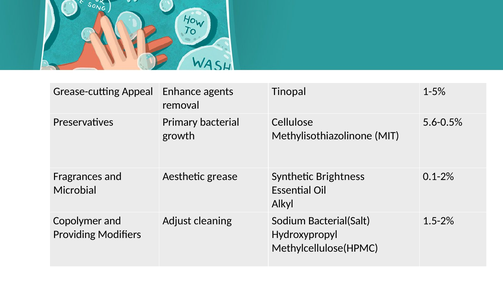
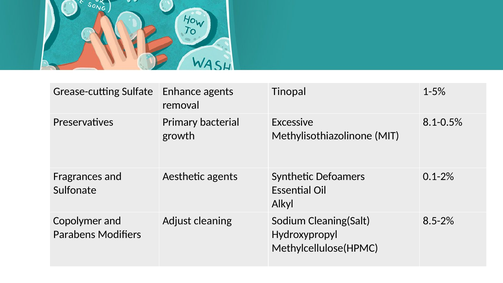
Appeal: Appeal -> Sulfate
Cellulose: Cellulose -> Excessive
5.6-0.5%: 5.6-0.5% -> 8.1-0.5%
Aesthetic grease: grease -> agents
Brightness: Brightness -> Defoamers
Microbial: Microbial -> Sulfonate
Bacterial(Salt: Bacterial(Salt -> Cleaning(Salt
1.5-2%: 1.5-2% -> 8.5-2%
Providing: Providing -> Parabens
